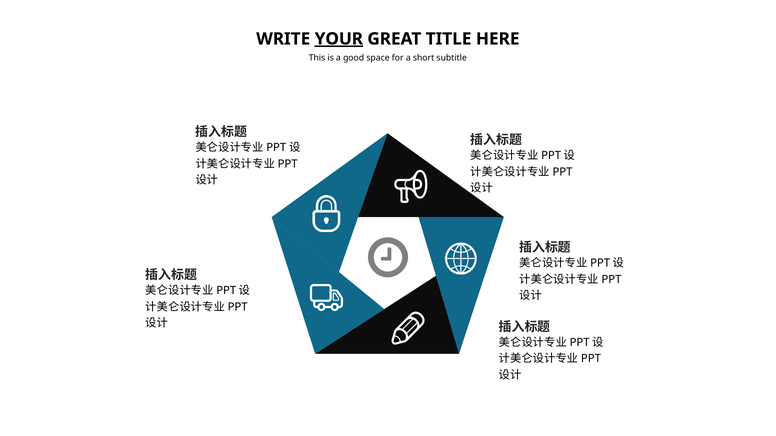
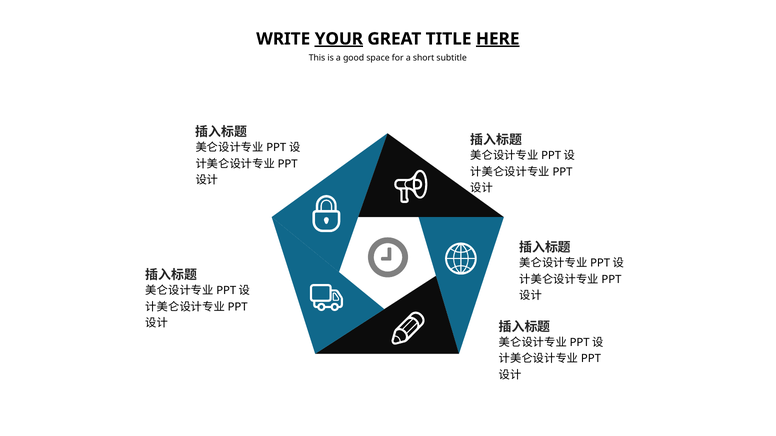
HERE underline: none -> present
